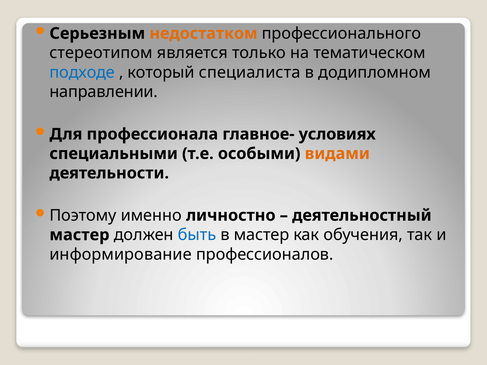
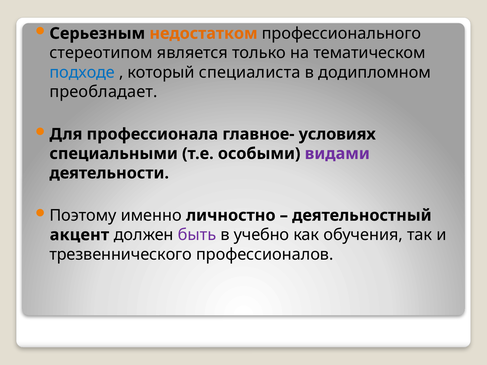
направлении: направлении -> преобладает
видами colour: orange -> purple
мастер at (79, 235): мастер -> акцент
быть colour: blue -> purple
в мастер: мастер -> учебно
информирование: информирование -> трезвеннического
